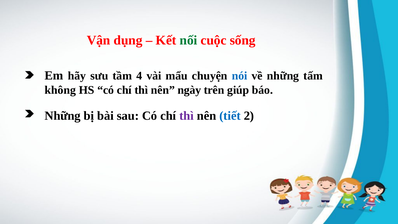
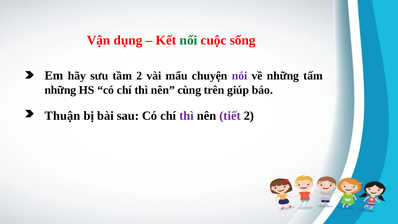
tầm 4: 4 -> 2
nói colour: blue -> purple
không at (60, 90): không -> những
ngày: ngày -> cùng
Những at (63, 116): Những -> Thuận
tiết colour: blue -> purple
